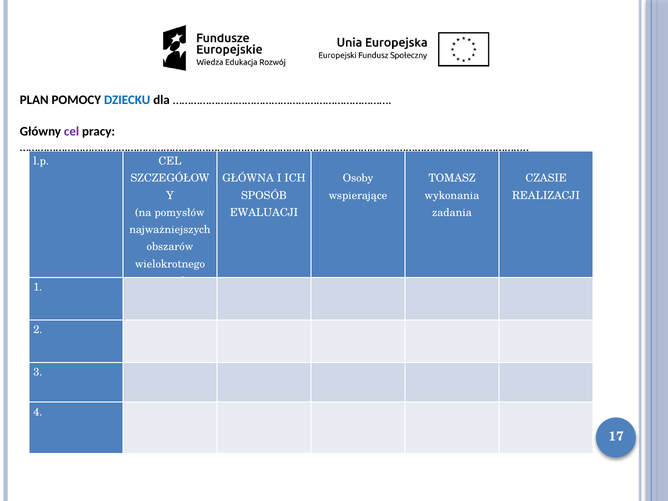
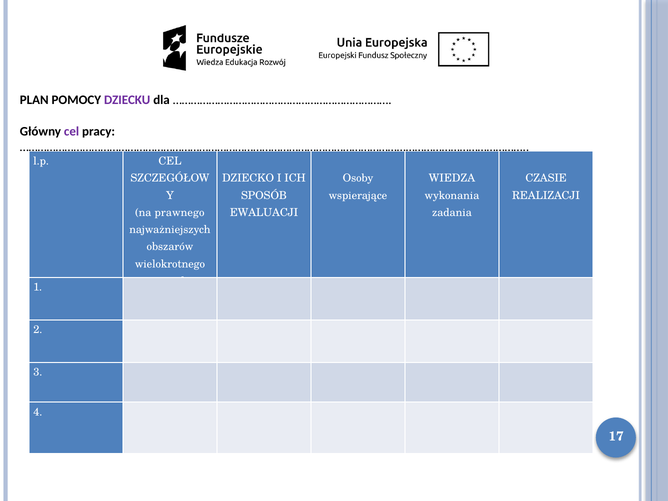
DZIECKU colour: blue -> purple
GŁÓWNA: GŁÓWNA -> DZIECKO
TOMASZ: TOMASZ -> WIEDZA
pomysłów: pomysłów -> prawnego
